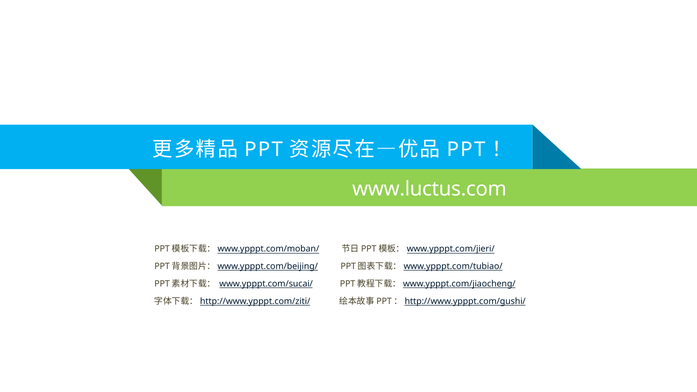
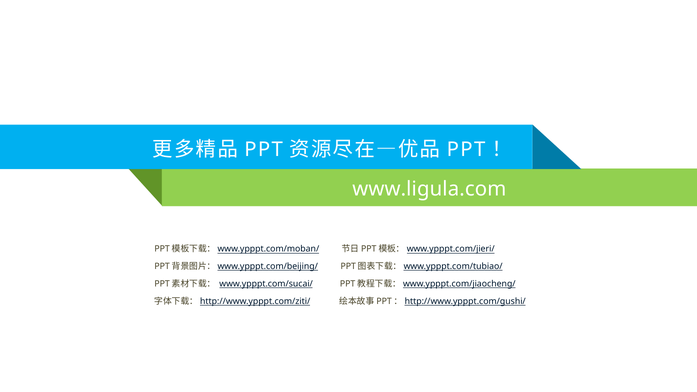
www.luctus.com: www.luctus.com -> www.ligula.com
